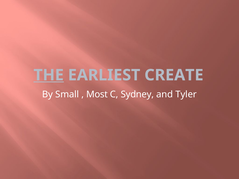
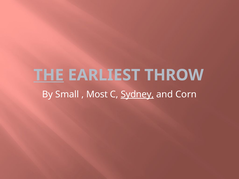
CREATE: CREATE -> THROW
Sydney underline: none -> present
Tyler: Tyler -> Corn
